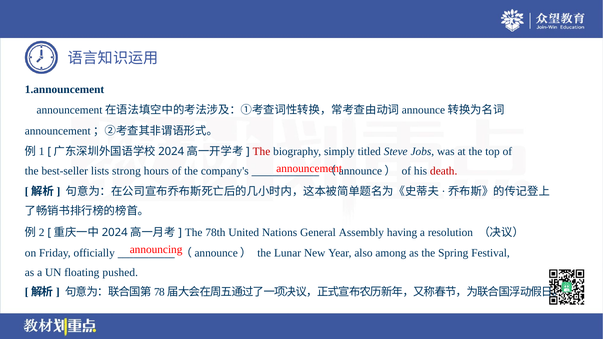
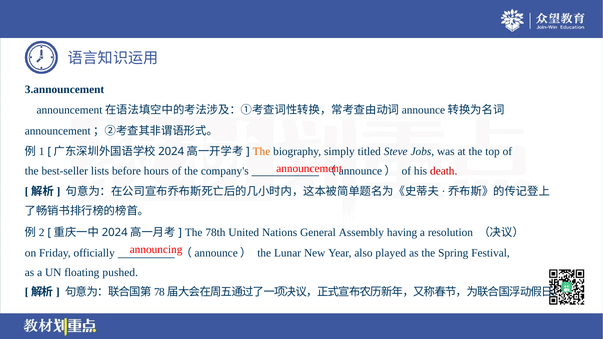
1.announcement: 1.announcement -> 3.announcement
The at (262, 152) colour: red -> orange
strong: strong -> before
among: among -> played
